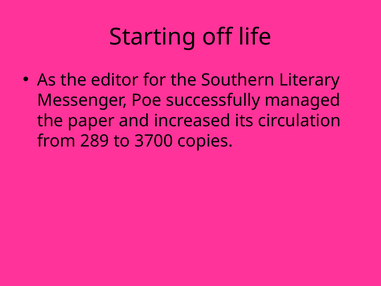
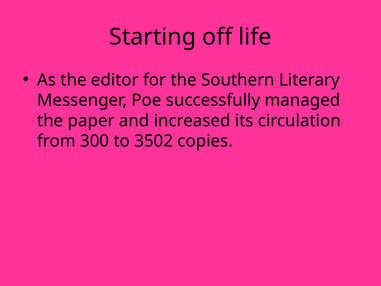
289: 289 -> 300
3700: 3700 -> 3502
